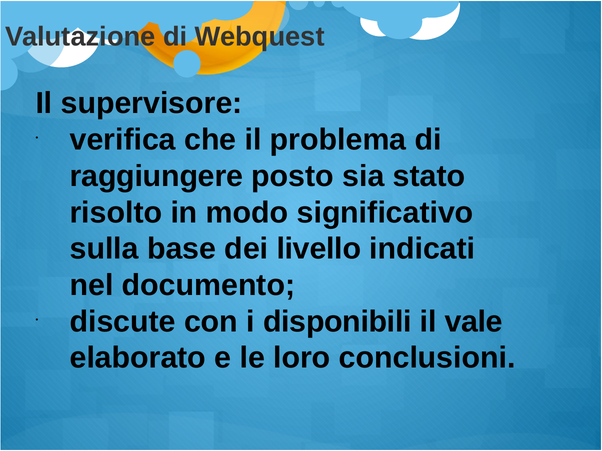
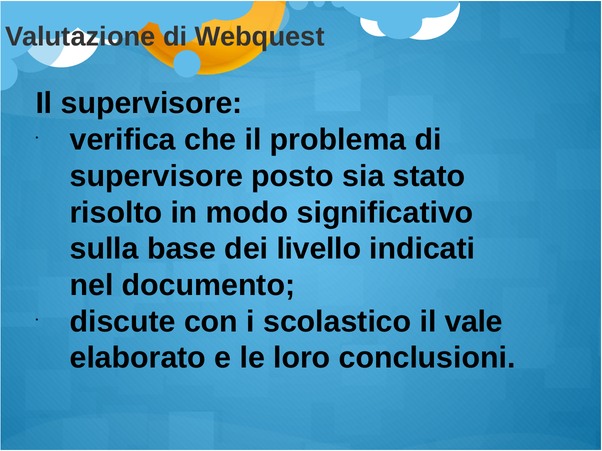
raggiungere at (156, 176): raggiungere -> supervisore
disponibili: disponibili -> scolastico
